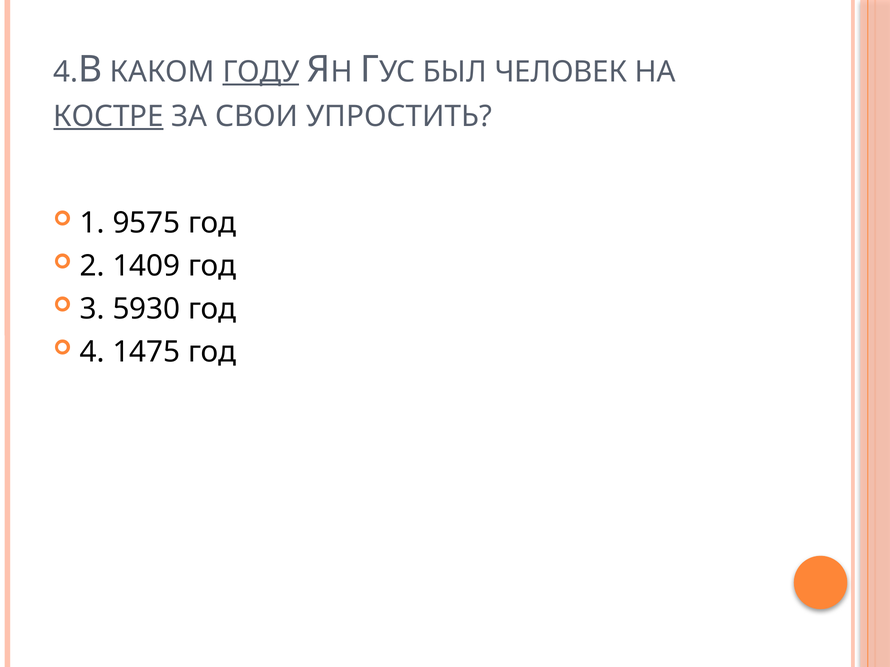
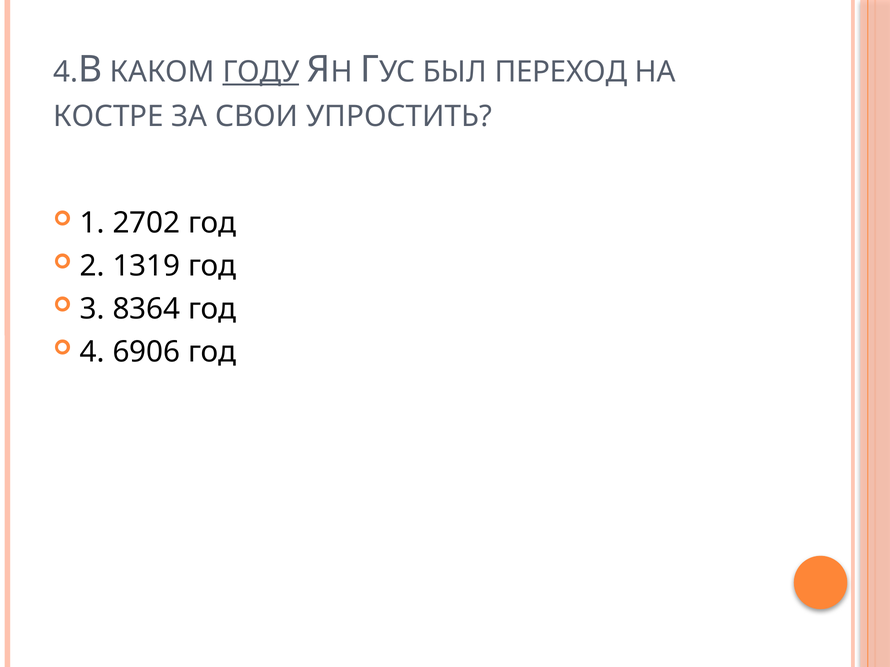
ЧЕЛОВЕК: ЧЕЛОВЕК -> ПЕРЕХОД
КОСТРЕ underline: present -> none
9575: 9575 -> 2702
1409: 1409 -> 1319
5930: 5930 -> 8364
1475: 1475 -> 6906
